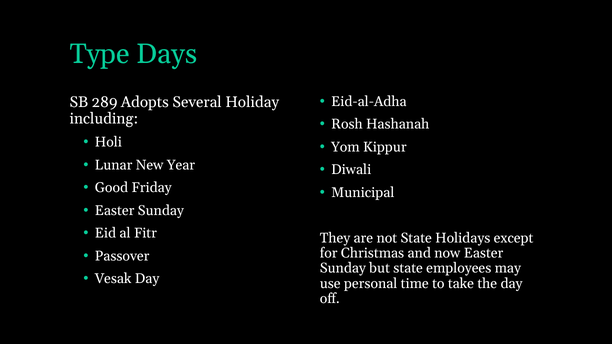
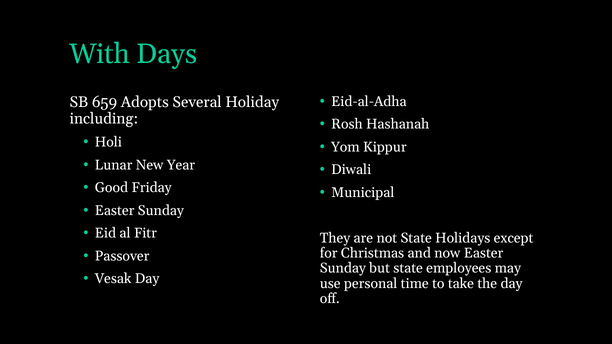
Type: Type -> With
289: 289 -> 659
